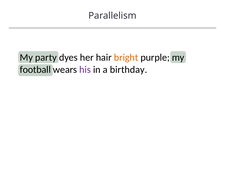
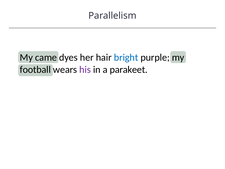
party: party -> came
bright colour: orange -> blue
birthday: birthday -> parakeet
